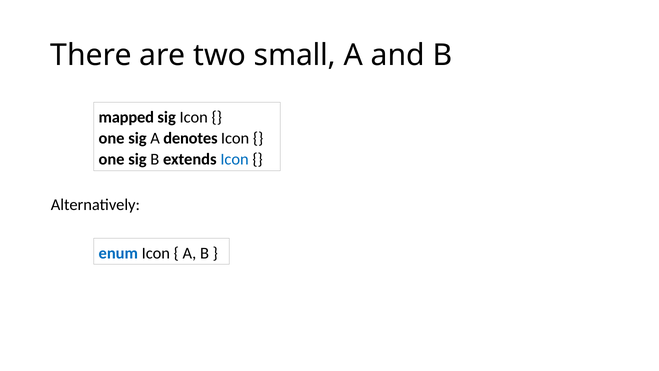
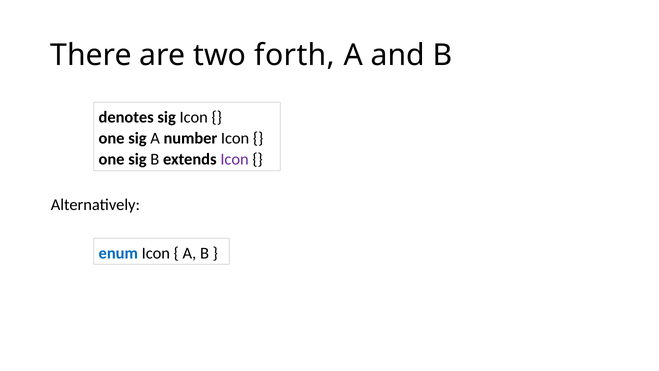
small: small -> forth
mapped: mapped -> denotes
denotes: denotes -> number
Icon at (235, 159) colour: blue -> purple
